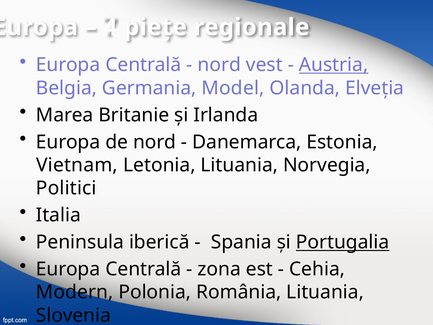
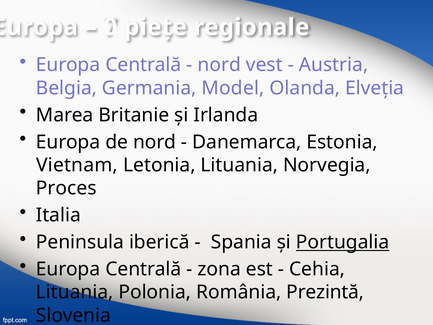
4: 4 -> 0
Austria underline: present -> none
Politici: Politici -> Proces
Modern at (75, 292): Modern -> Lituania
România Lituania: Lituania -> Prezintă
